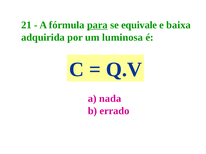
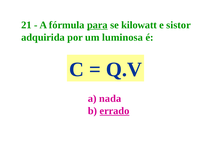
equivale: equivale -> kilowatt
baixa: baixa -> sistor
errado underline: none -> present
